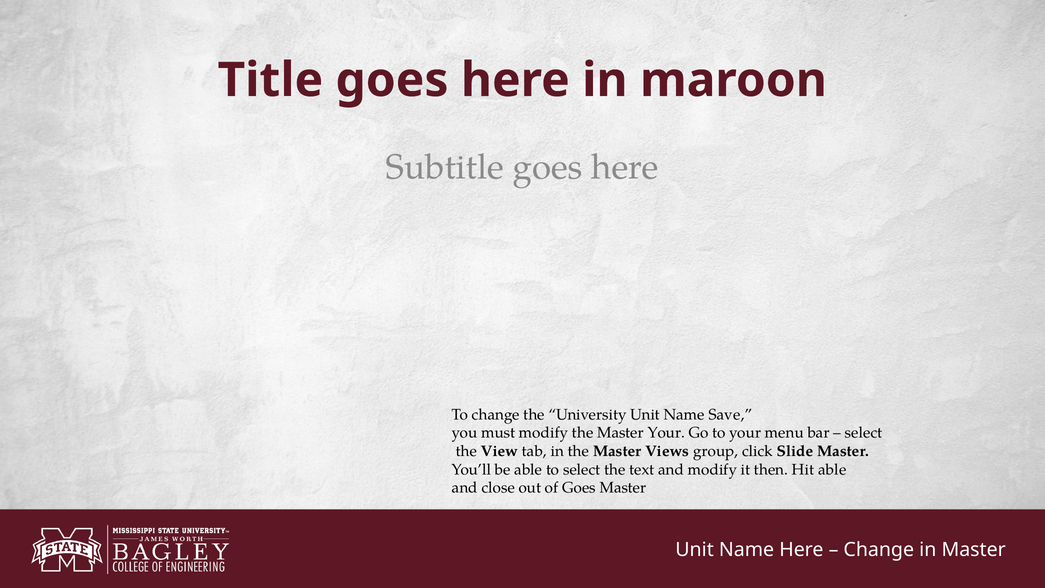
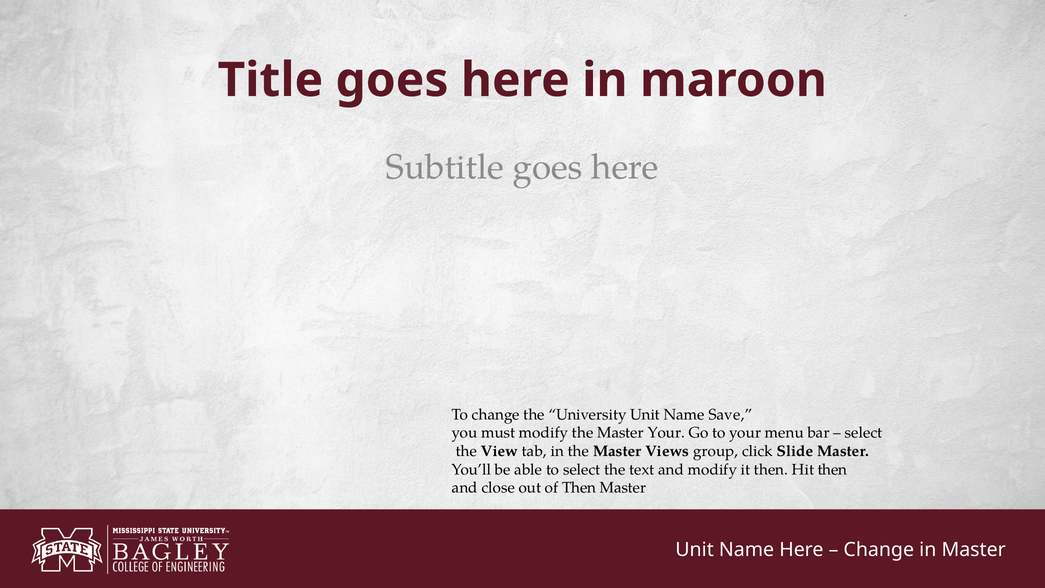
Hit able: able -> then
of Goes: Goes -> Then
